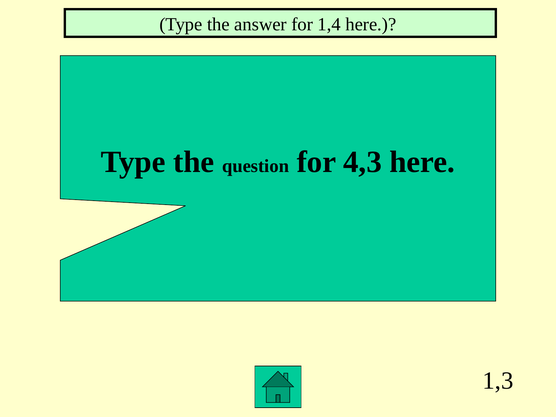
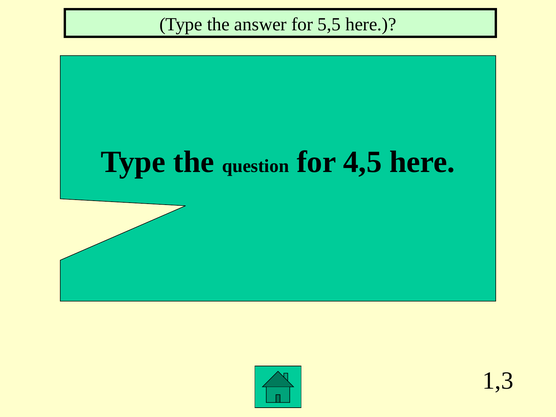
1,4: 1,4 -> 5,5
4,3: 4,3 -> 4,5
